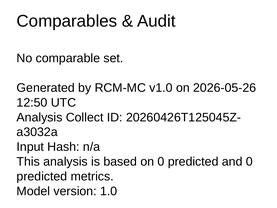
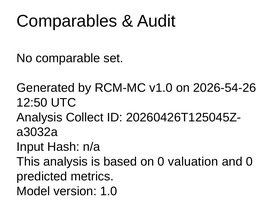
2026-05-26: 2026-05-26 -> 2026-54-26
on 0 predicted: predicted -> valuation
